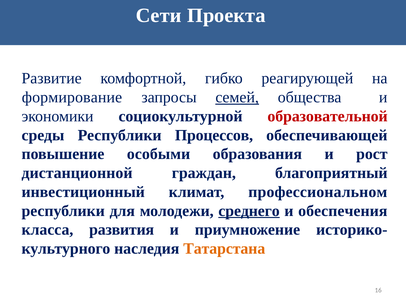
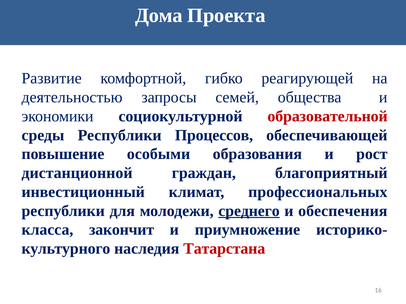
Сети: Сети -> Дома
формирование: формирование -> деятельностью
семей underline: present -> none
профессиональном: профессиональном -> профессиональных
развития: развития -> закончит
Татарстана colour: orange -> red
